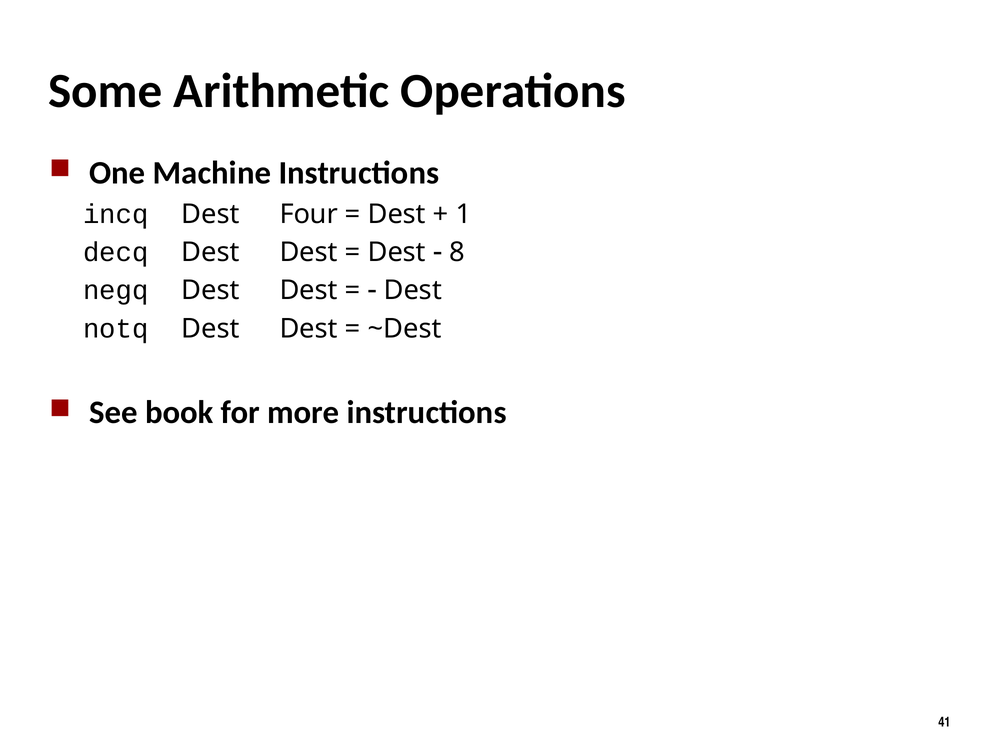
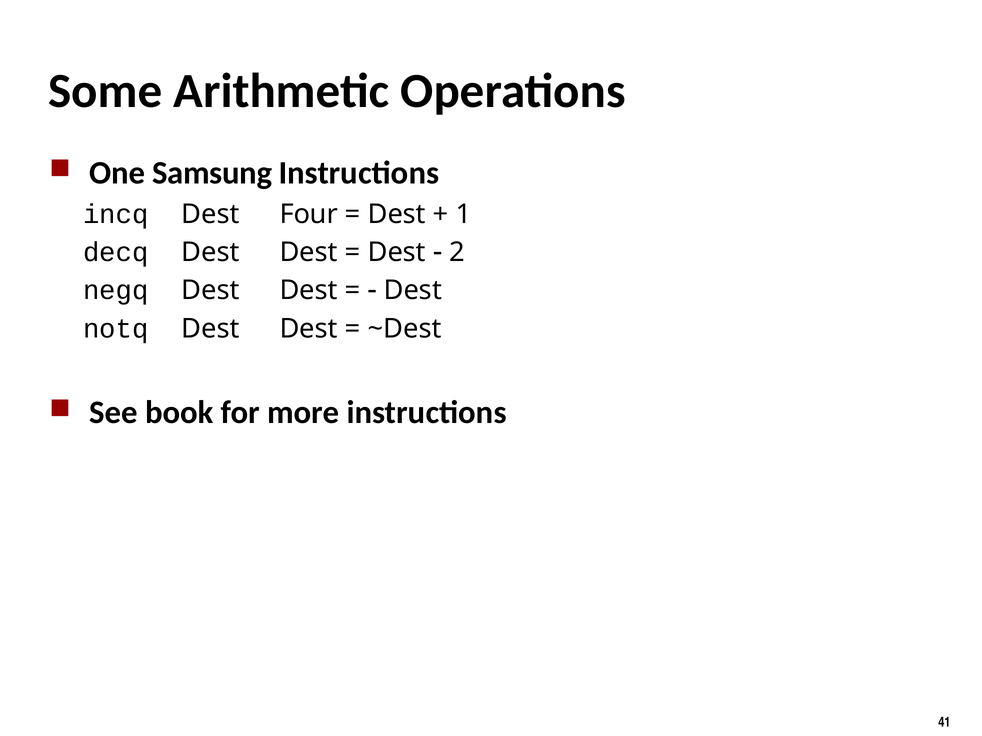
Machine: Machine -> Samsung
8: 8 -> 2
